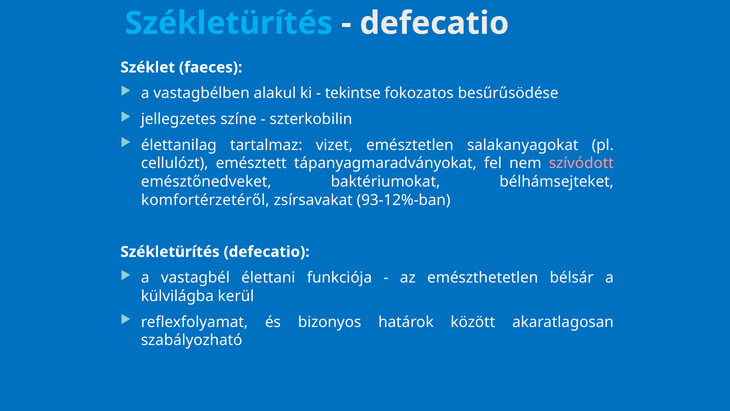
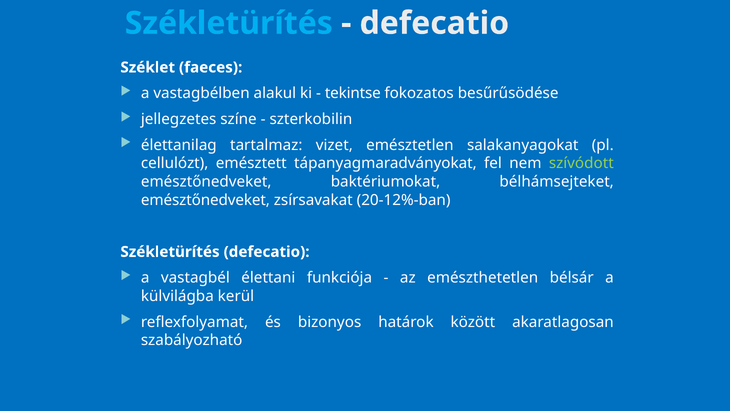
szívódott colour: pink -> light green
komfortérzetéről at (205, 200): komfortérzetéről -> emésztőnedveket
93-12%-ban: 93-12%-ban -> 20-12%-ban
